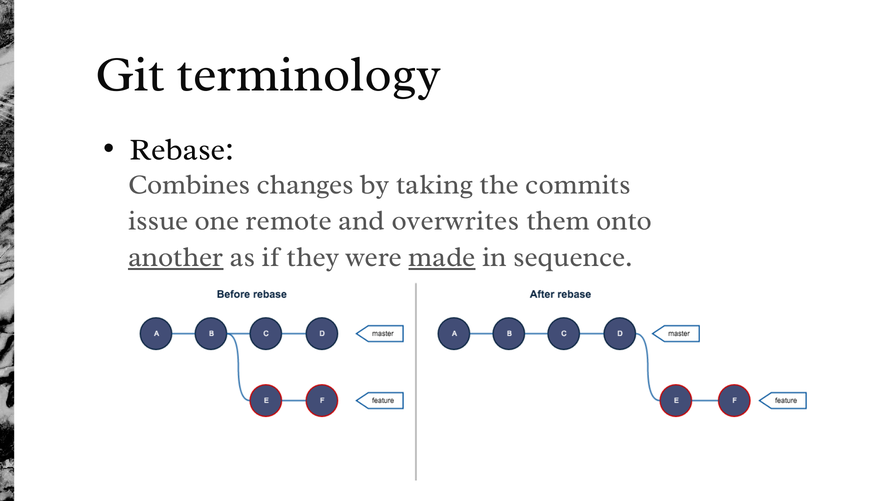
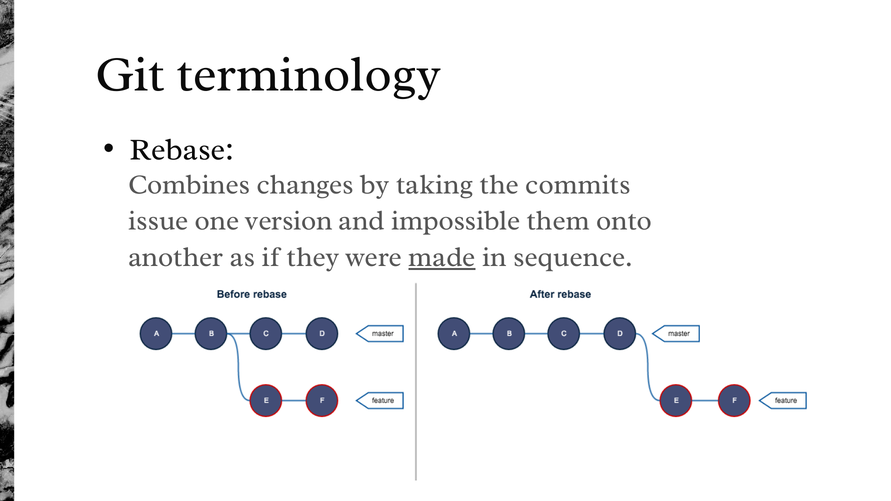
remote: remote -> version
overwrites: overwrites -> impossible
another underline: present -> none
